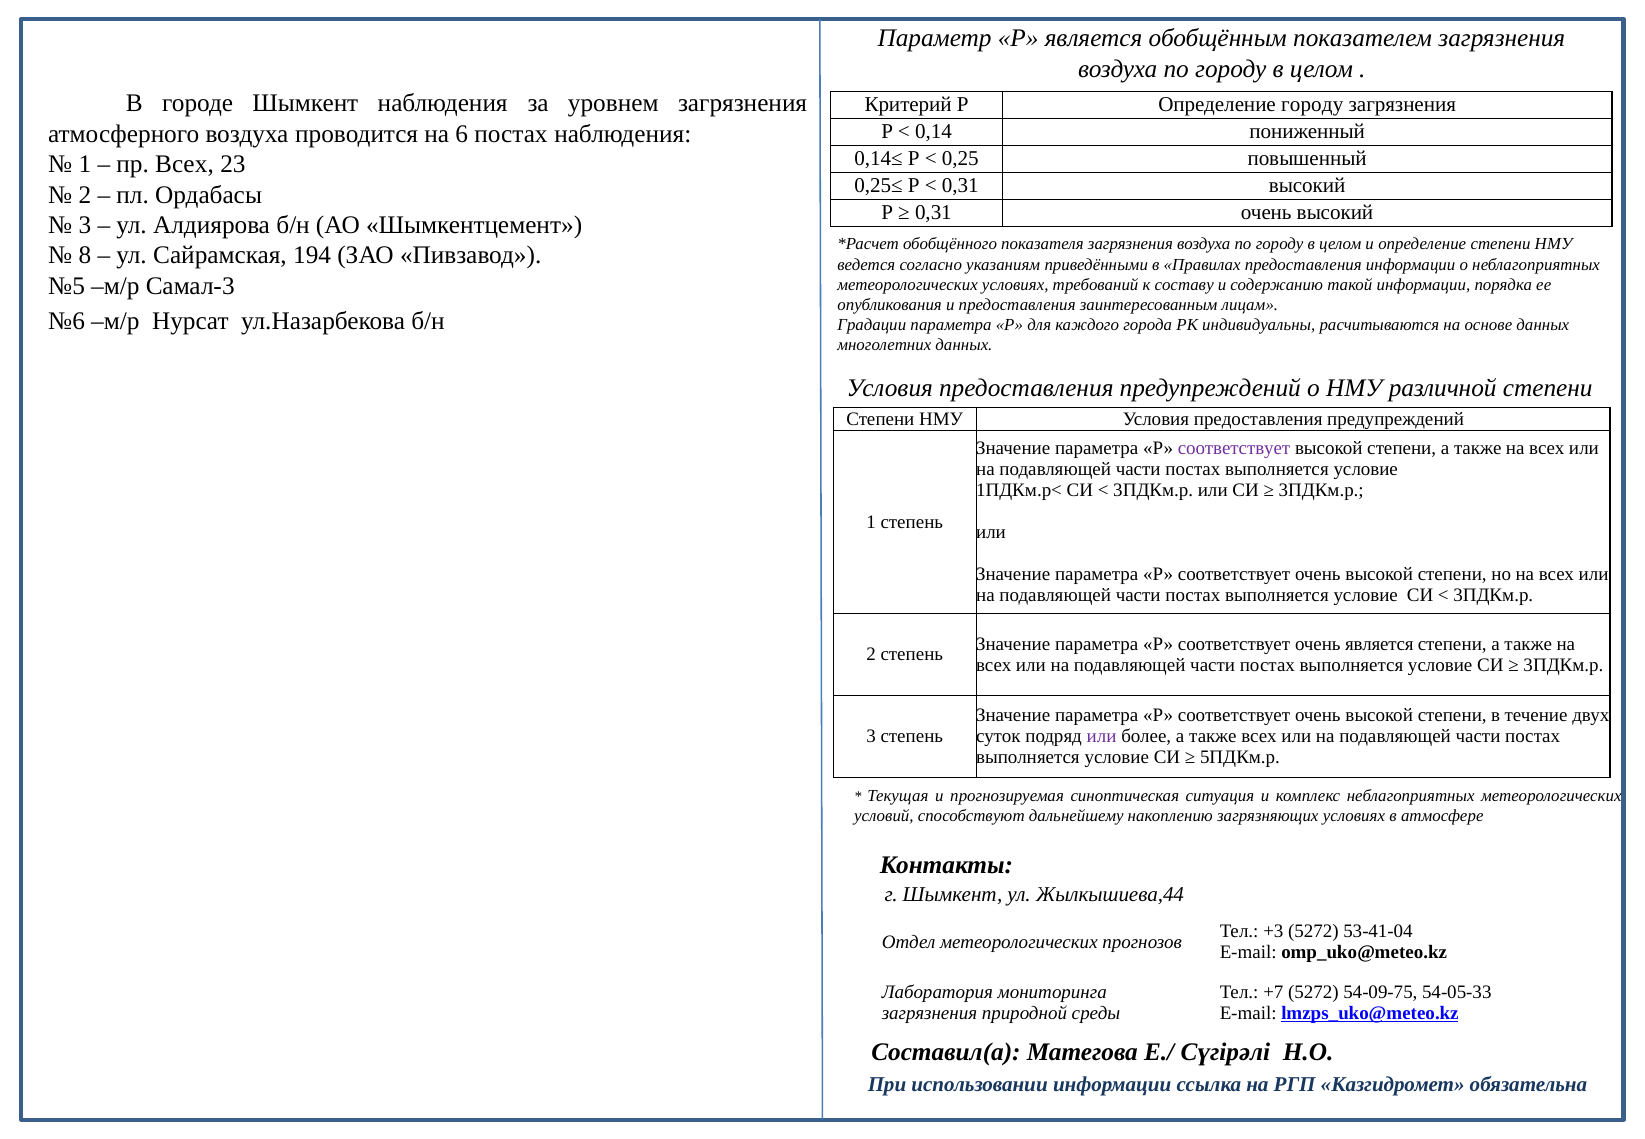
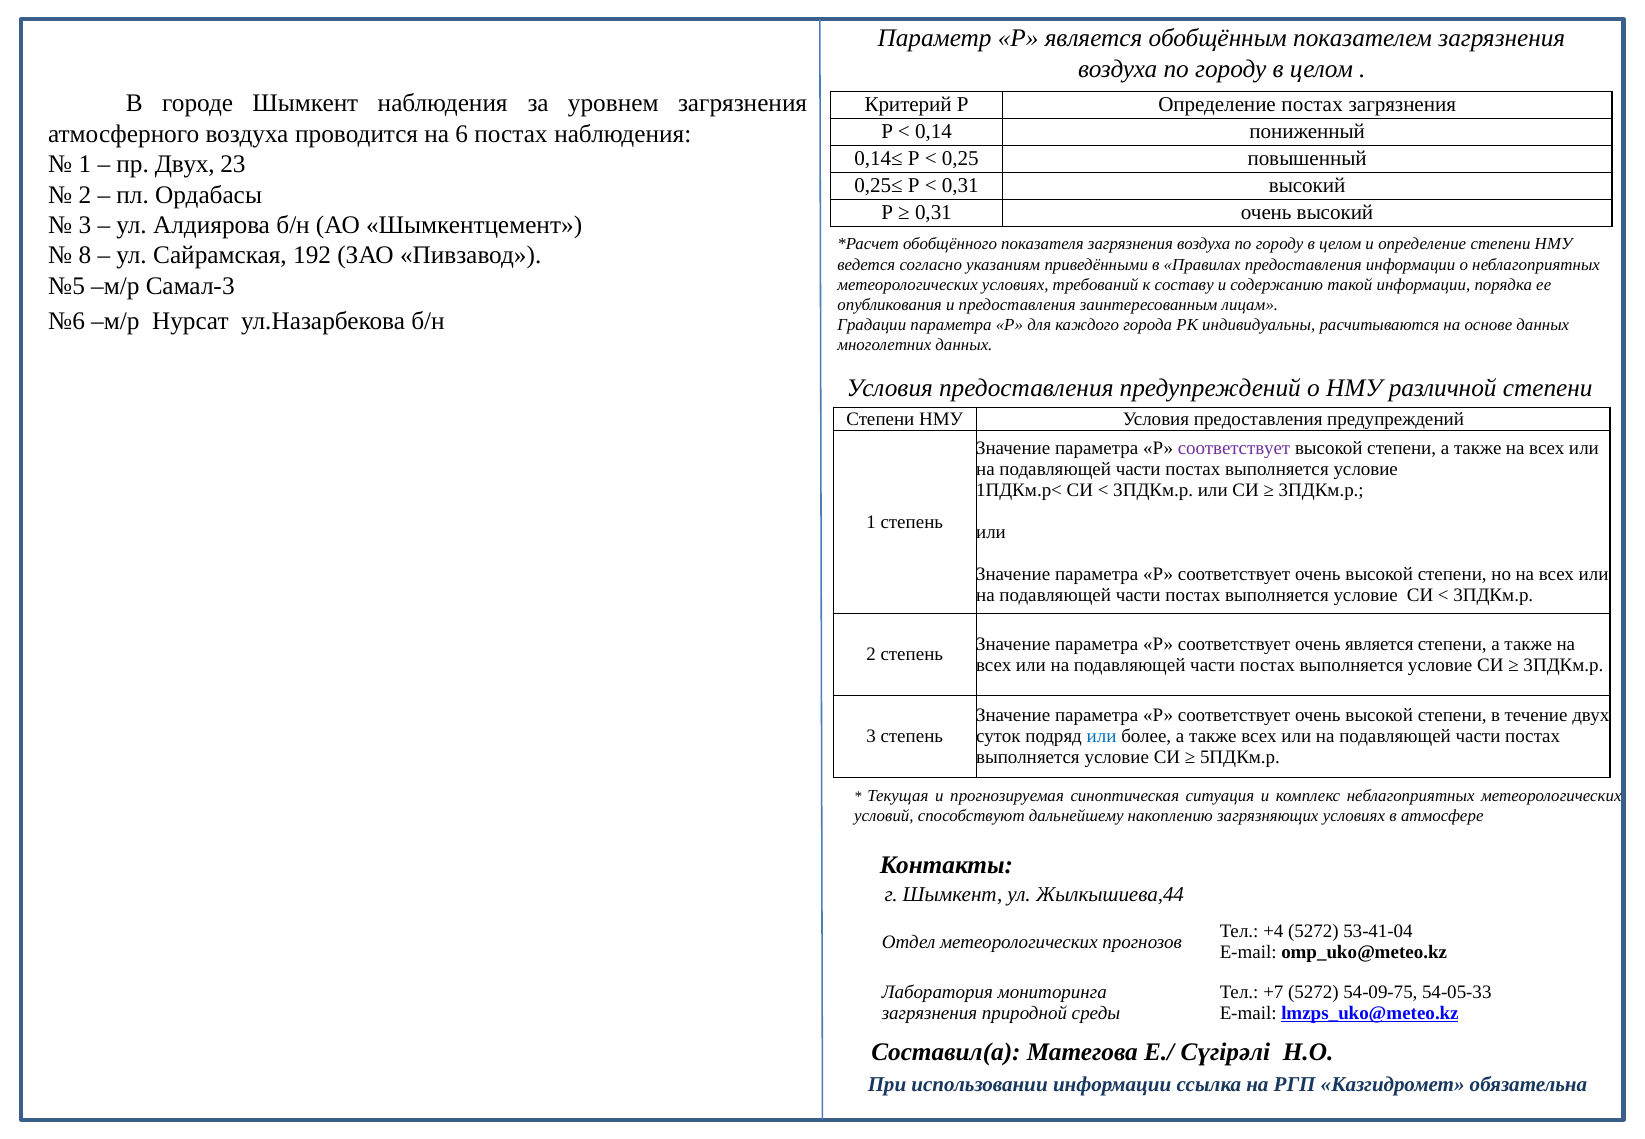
Определение городу: городу -> постах
пр Всех: Всех -> Двух
194: 194 -> 192
или at (1102, 737) colour: purple -> blue
+3: +3 -> +4
